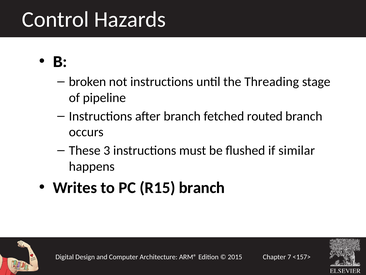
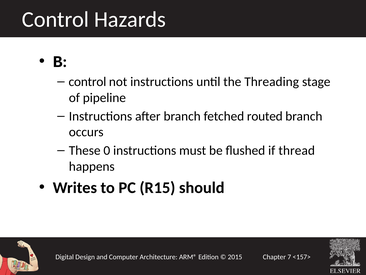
broken at (87, 82): broken -> control
3: 3 -> 0
similar: similar -> thread
R15 branch: branch -> should
